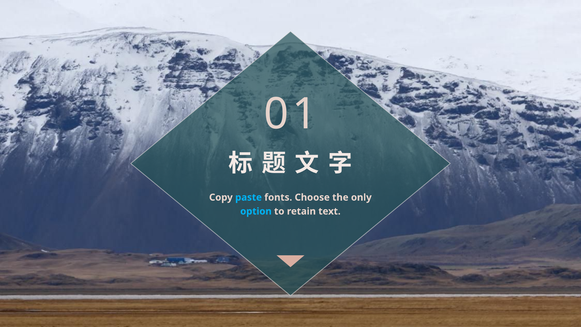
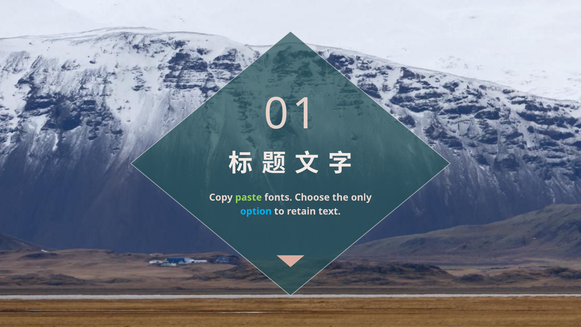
paste colour: light blue -> light green
